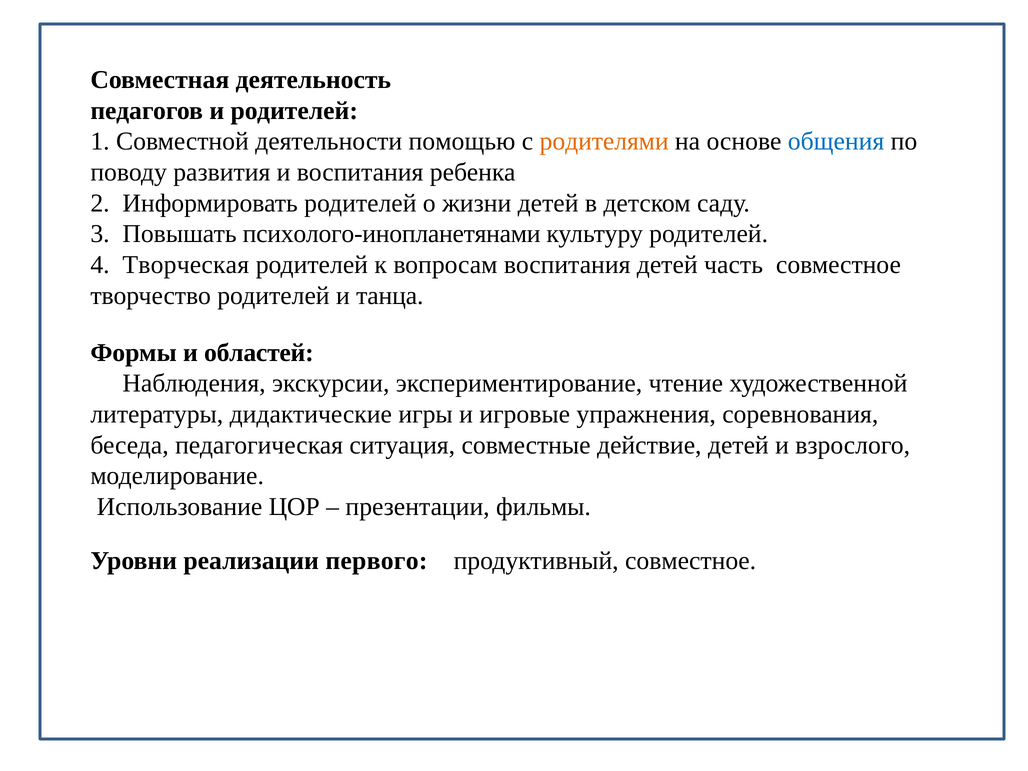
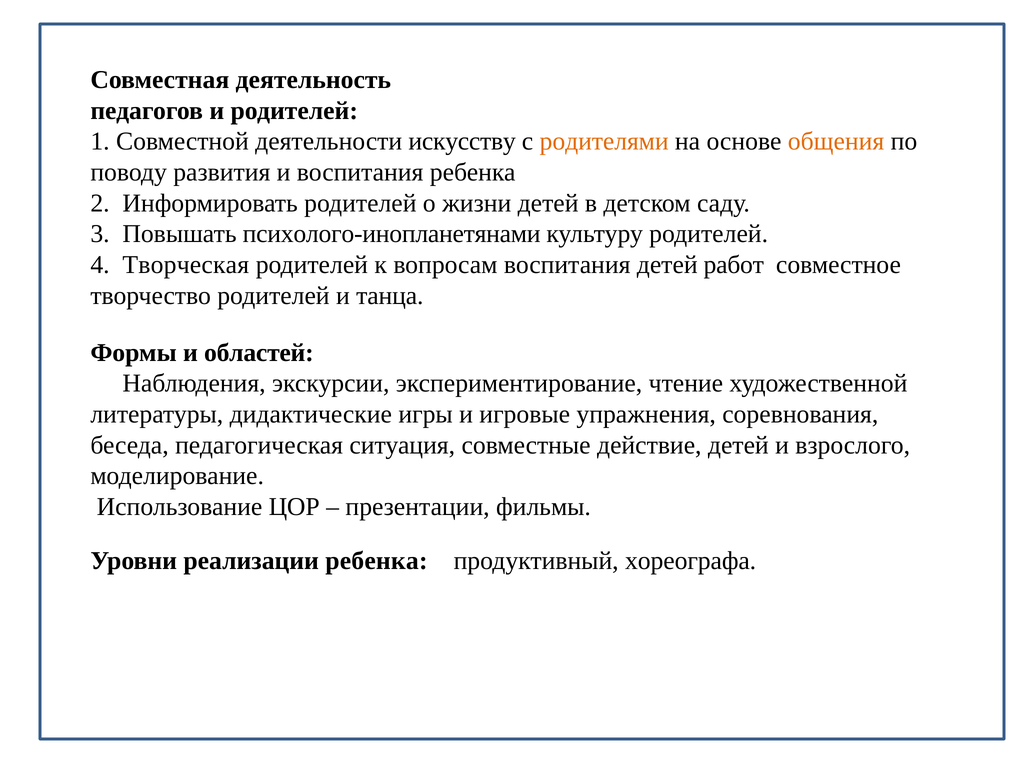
помощью: помощью -> искусству
общения colour: blue -> orange
часть: часть -> работ
реализации первого: первого -> ребенка
продуктивный совместное: совместное -> хореографа
